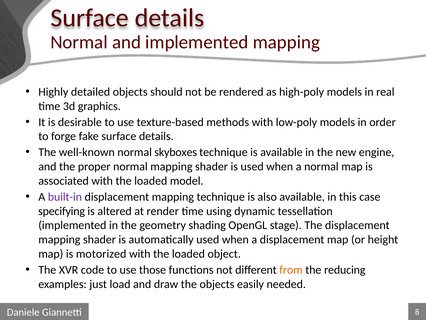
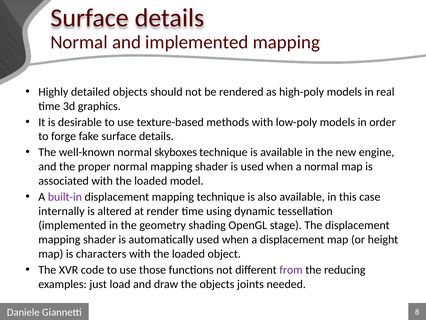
specifying: specifying -> internally
motorized: motorized -> characters
from colour: orange -> purple
easily: easily -> joints
